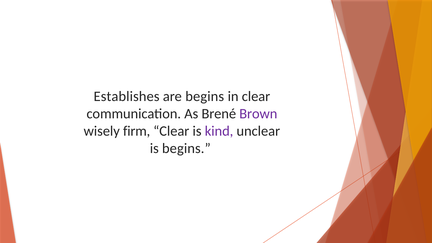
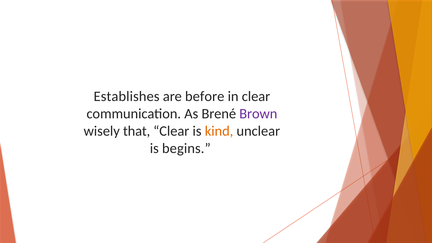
are begins: begins -> before
firm: firm -> that
kind colour: purple -> orange
